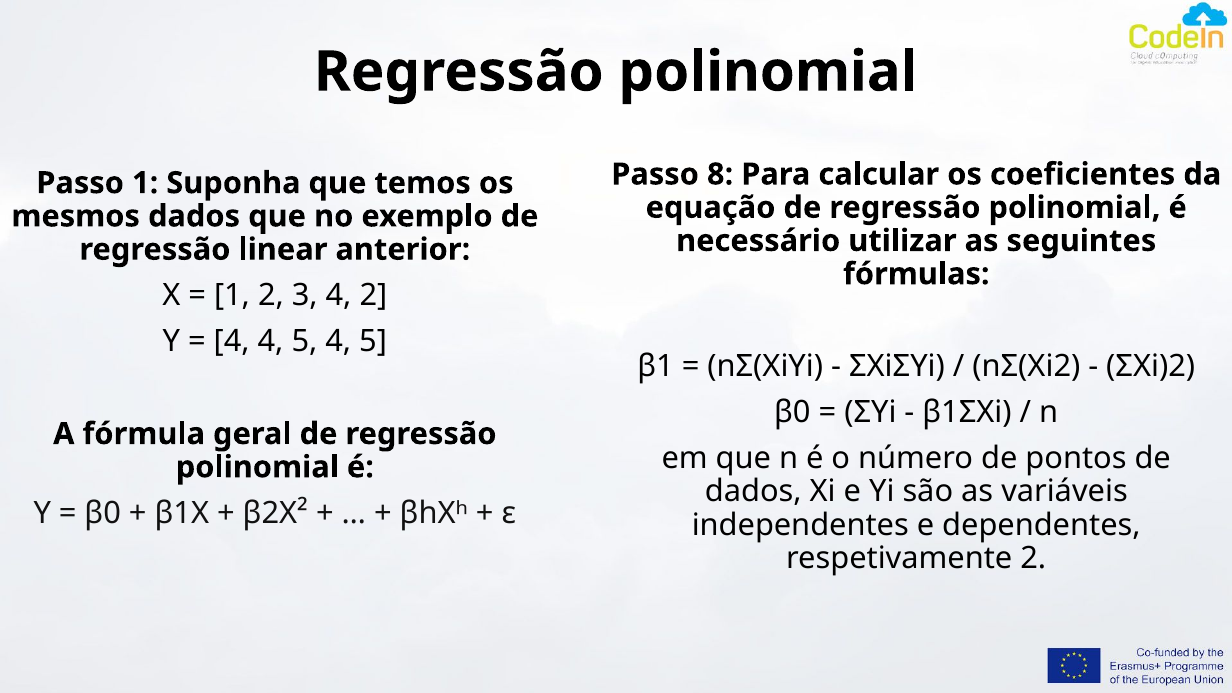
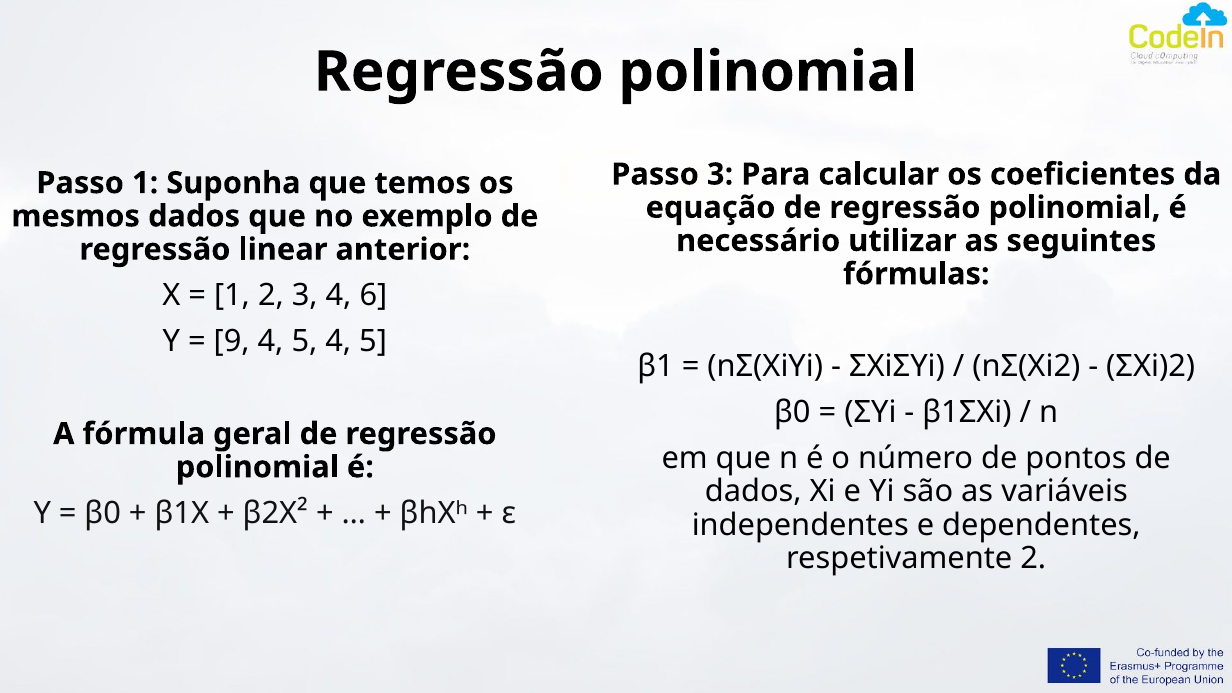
Passo 8: 8 -> 3
4 2: 2 -> 6
4 at (232, 342): 4 -> 9
